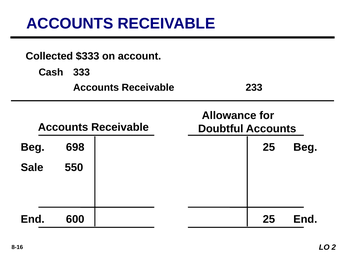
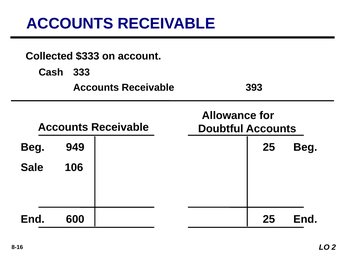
233: 233 -> 393
698: 698 -> 949
550: 550 -> 106
